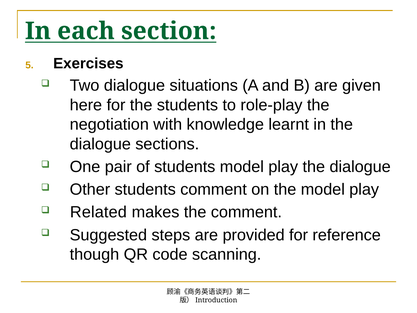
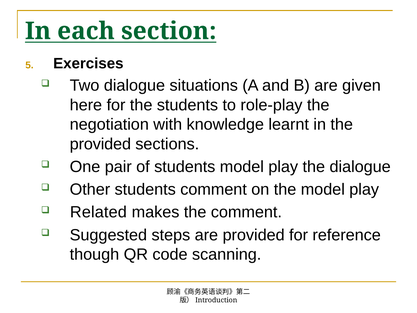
dialogue at (100, 144): dialogue -> provided
